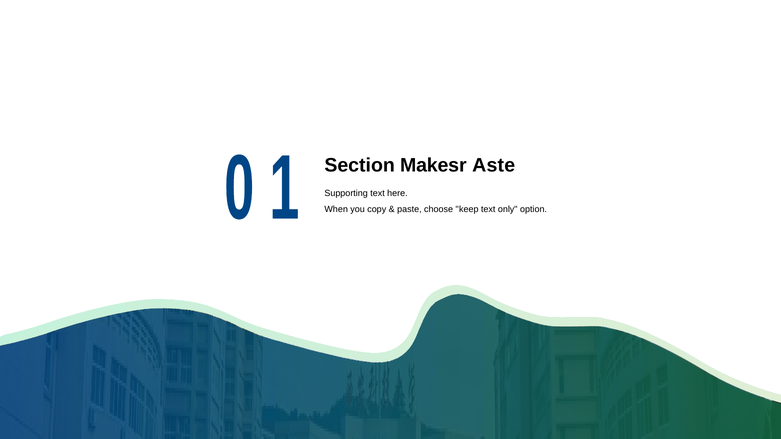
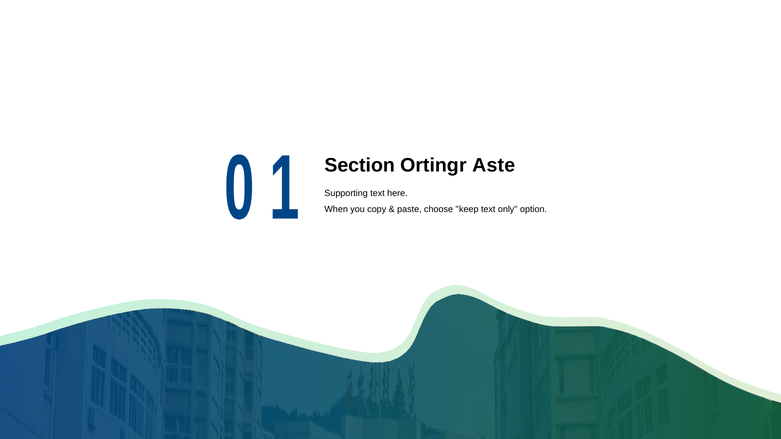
Makes: Makes -> Orting
